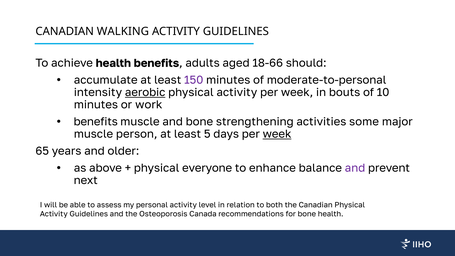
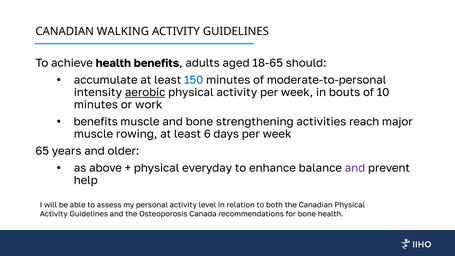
18-66: 18-66 -> 18-65
150 colour: purple -> blue
some: some -> reach
person: person -> rowing
5: 5 -> 6
week at (277, 134) underline: present -> none
everyone: everyone -> everyday
next: next -> help
